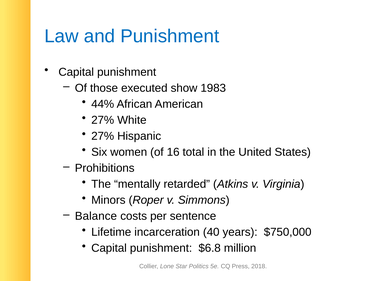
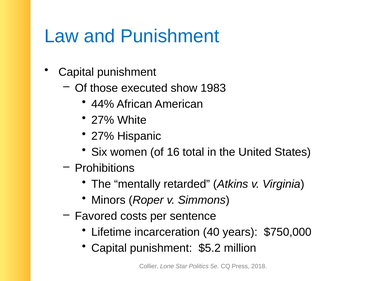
Balance: Balance -> Favored
$6.8: $6.8 -> $5.2
